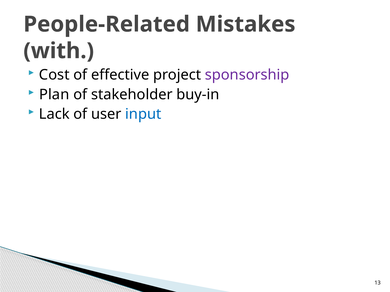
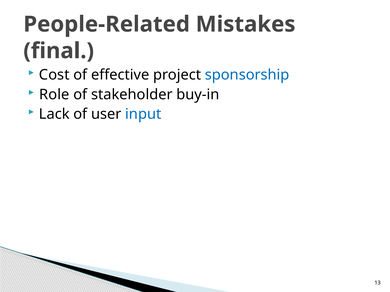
with: with -> final
sponsorship colour: purple -> blue
Plan: Plan -> Role
